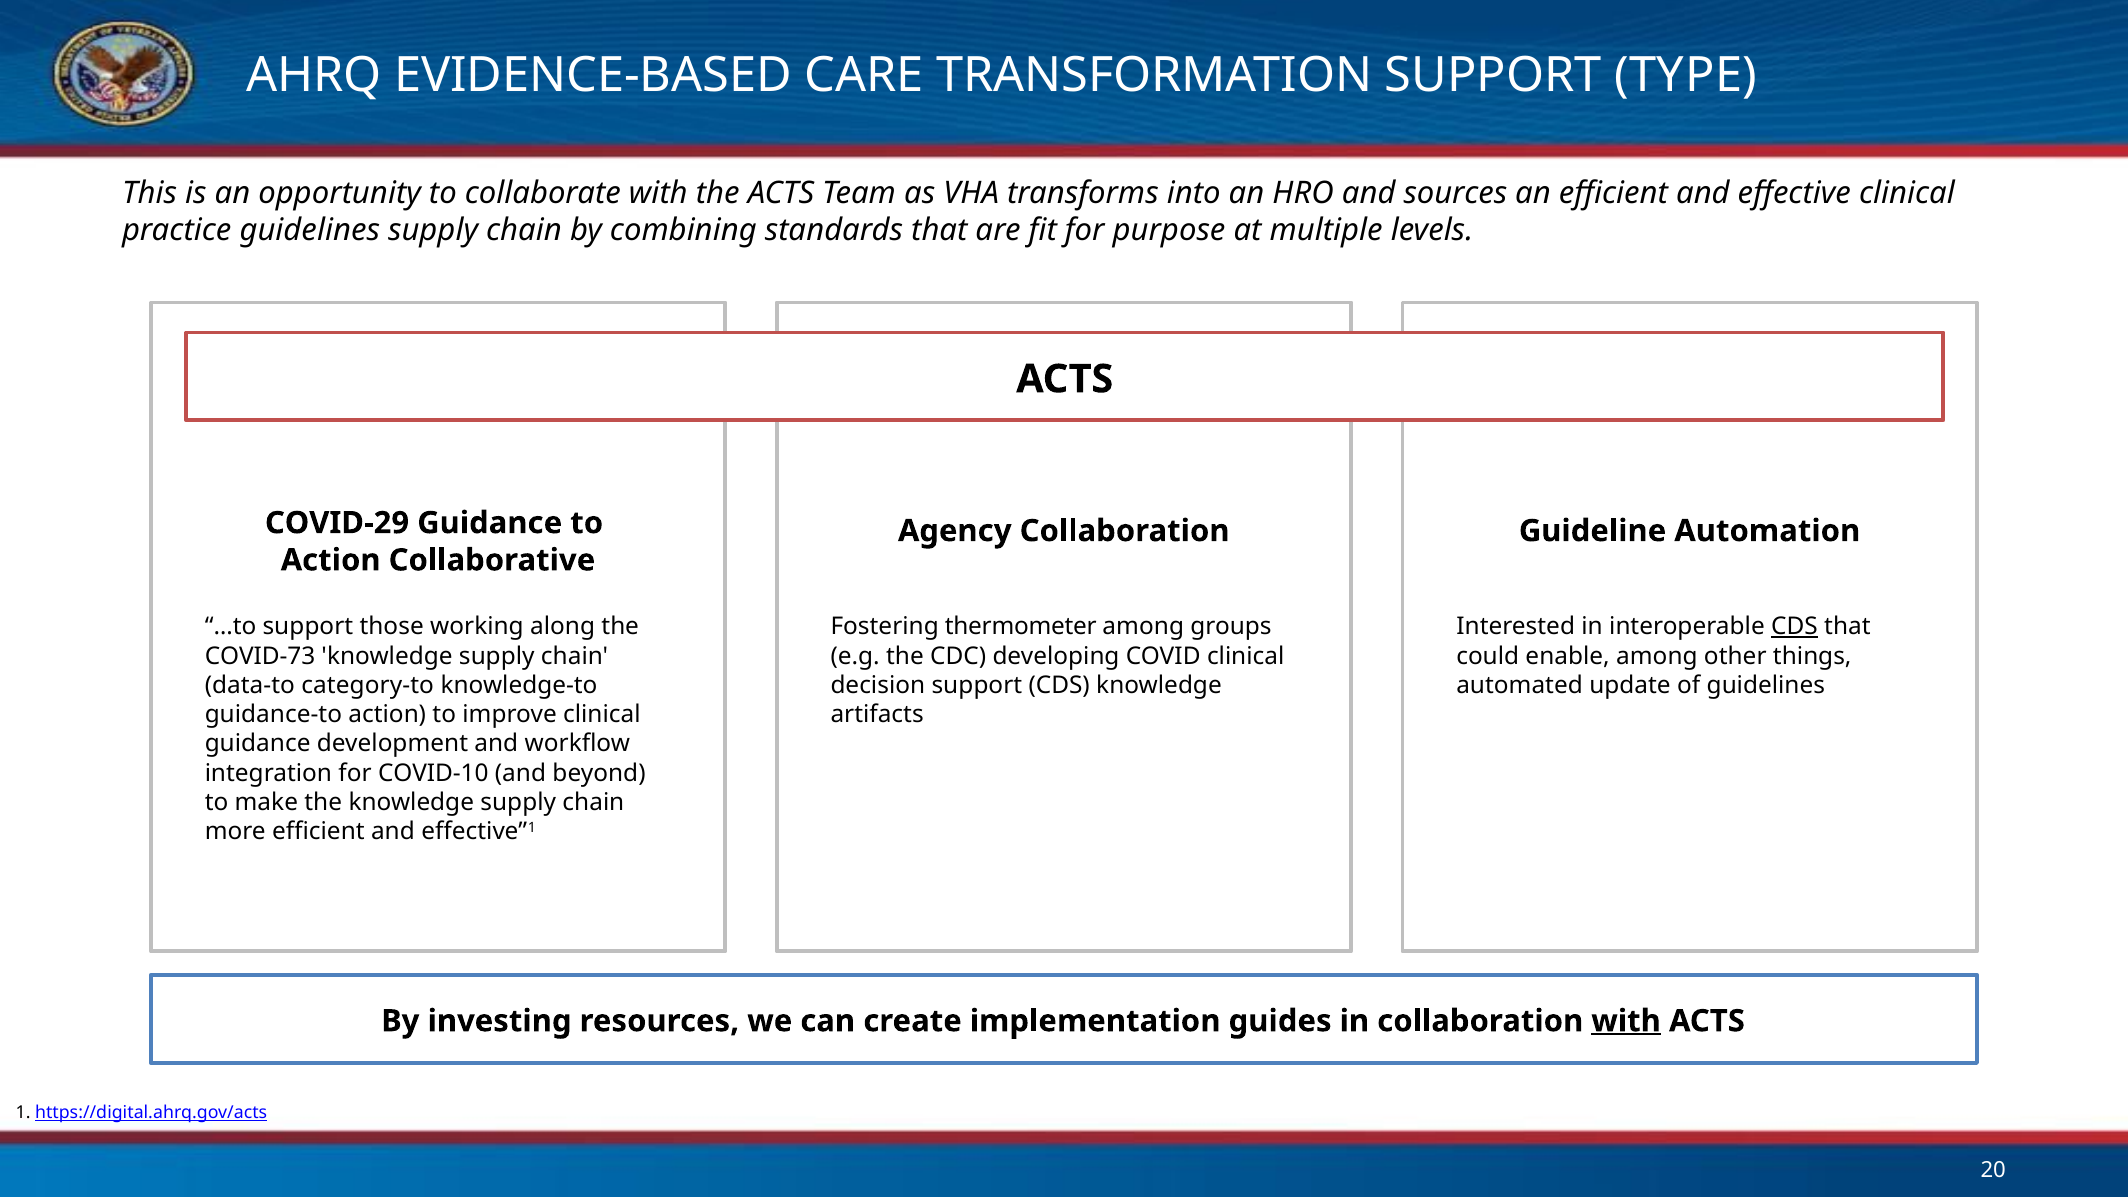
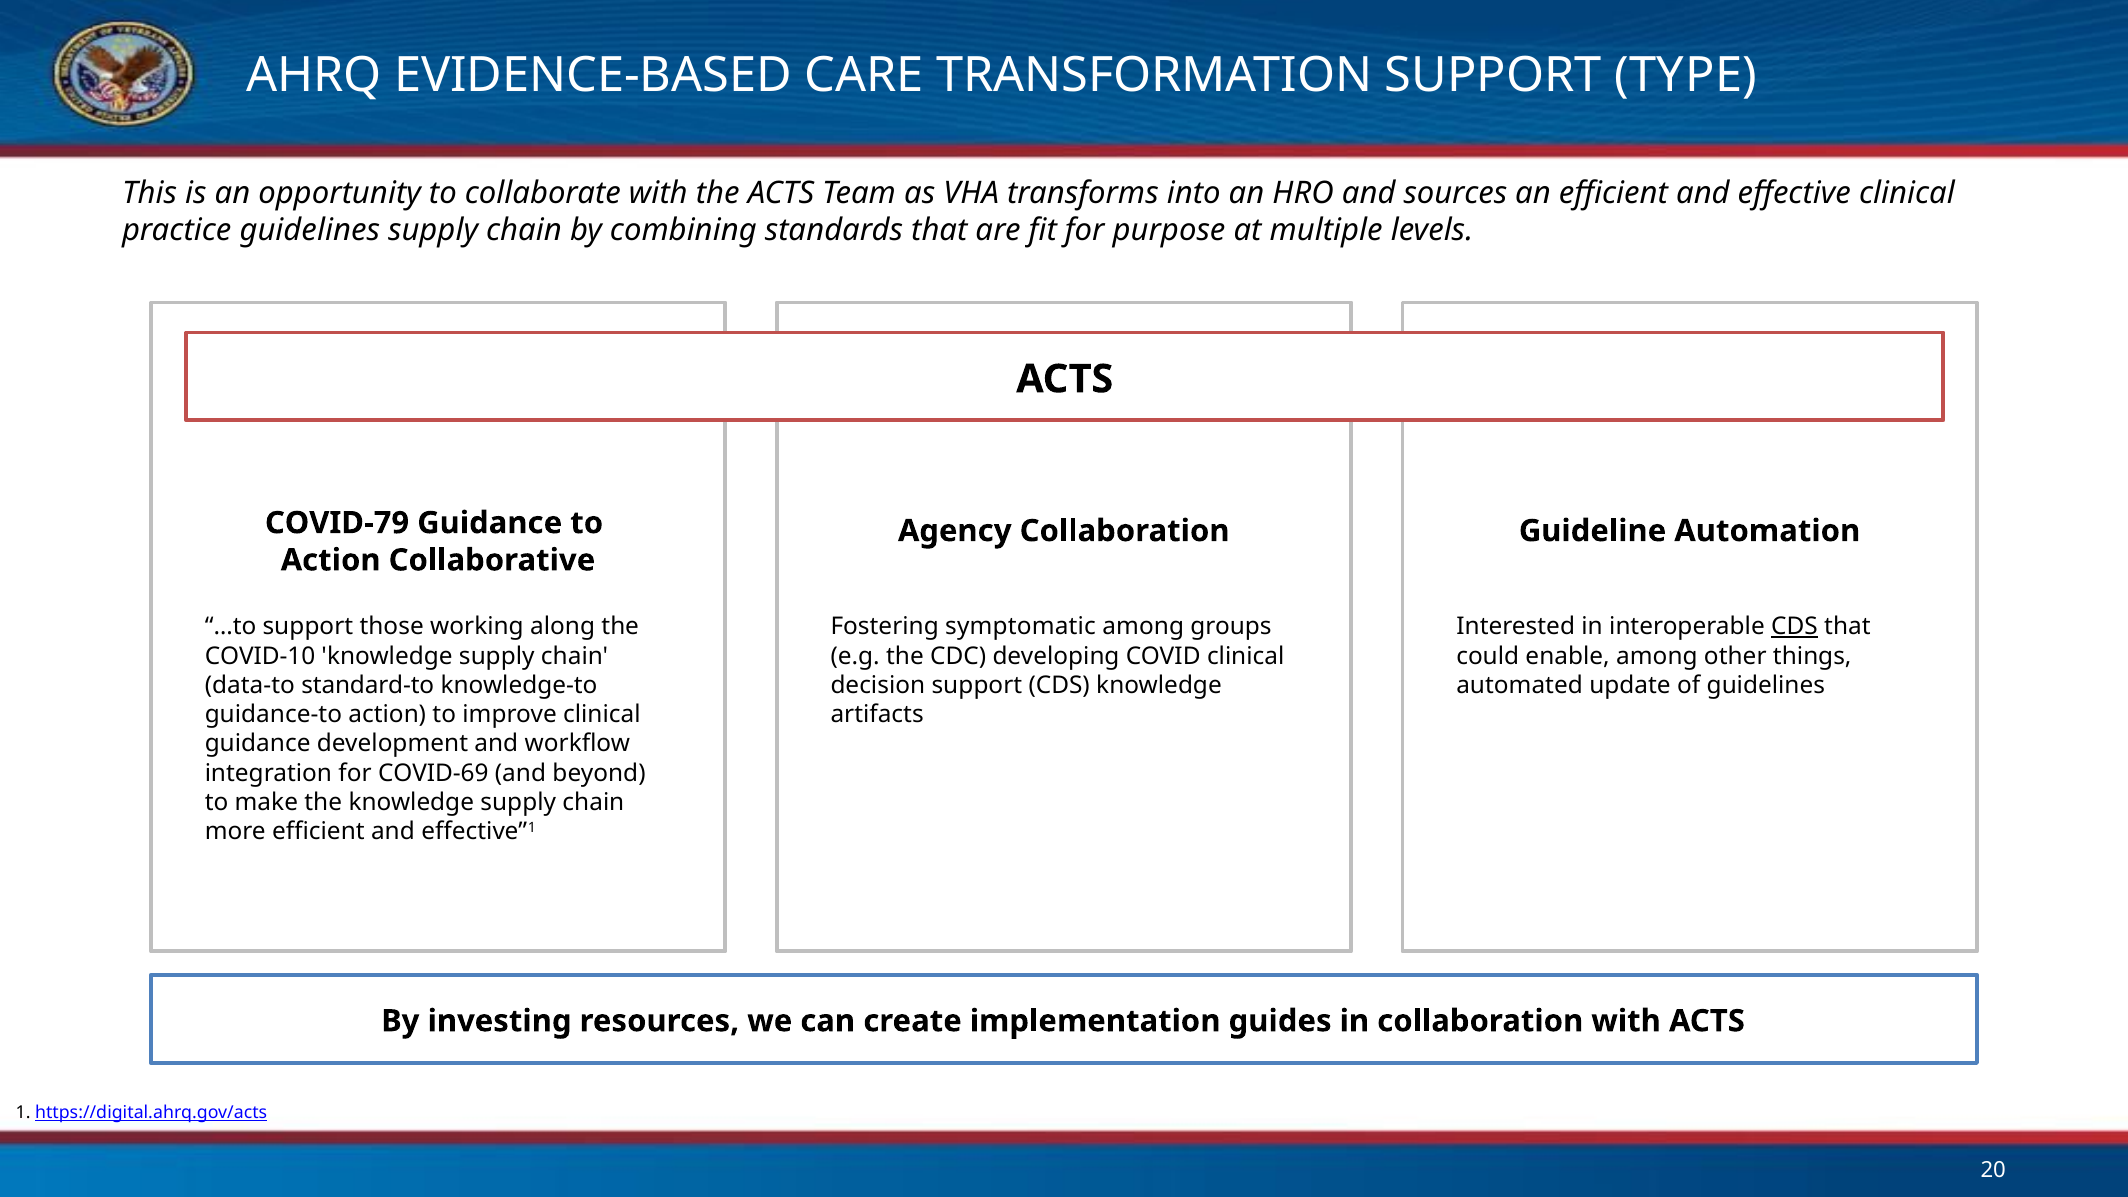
COVID-29: COVID-29 -> COVID-79
thermometer: thermometer -> symptomatic
COVID-73: COVID-73 -> COVID-10
category-to: category-to -> standard-to
COVID-10: COVID-10 -> COVID-69
with at (1626, 1021) underline: present -> none
